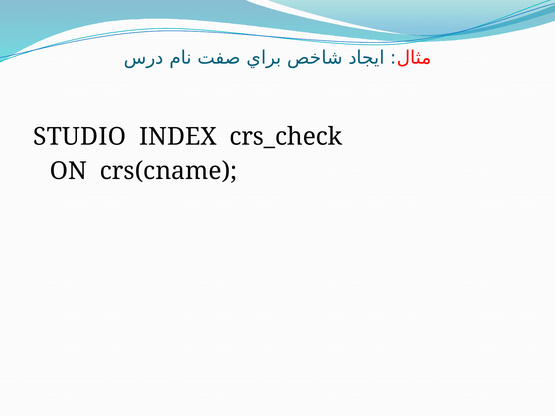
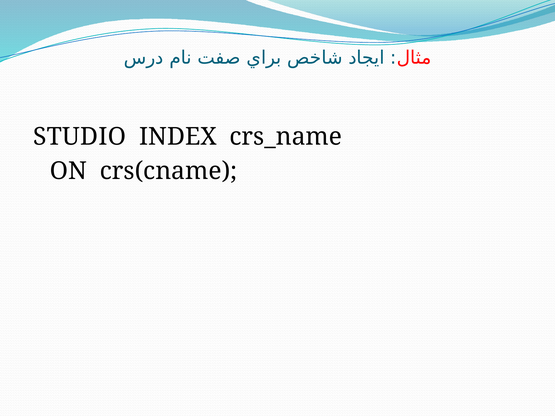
crs_check: crs_check -> crs_name
